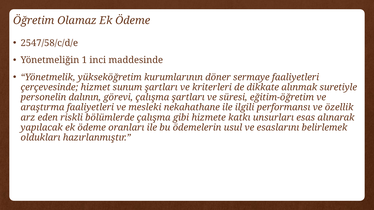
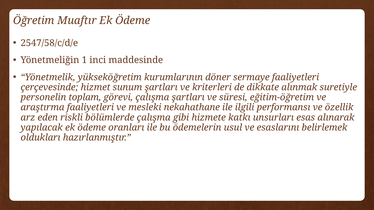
Olamaz: Olamaz -> Muaftır
dalının: dalının -> toplam
